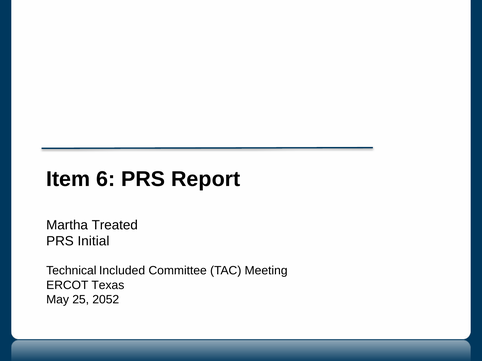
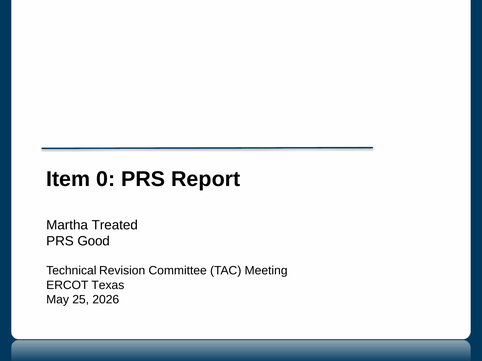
6: 6 -> 0
Initial: Initial -> Good
Included: Included -> Revision
2052: 2052 -> 2026
